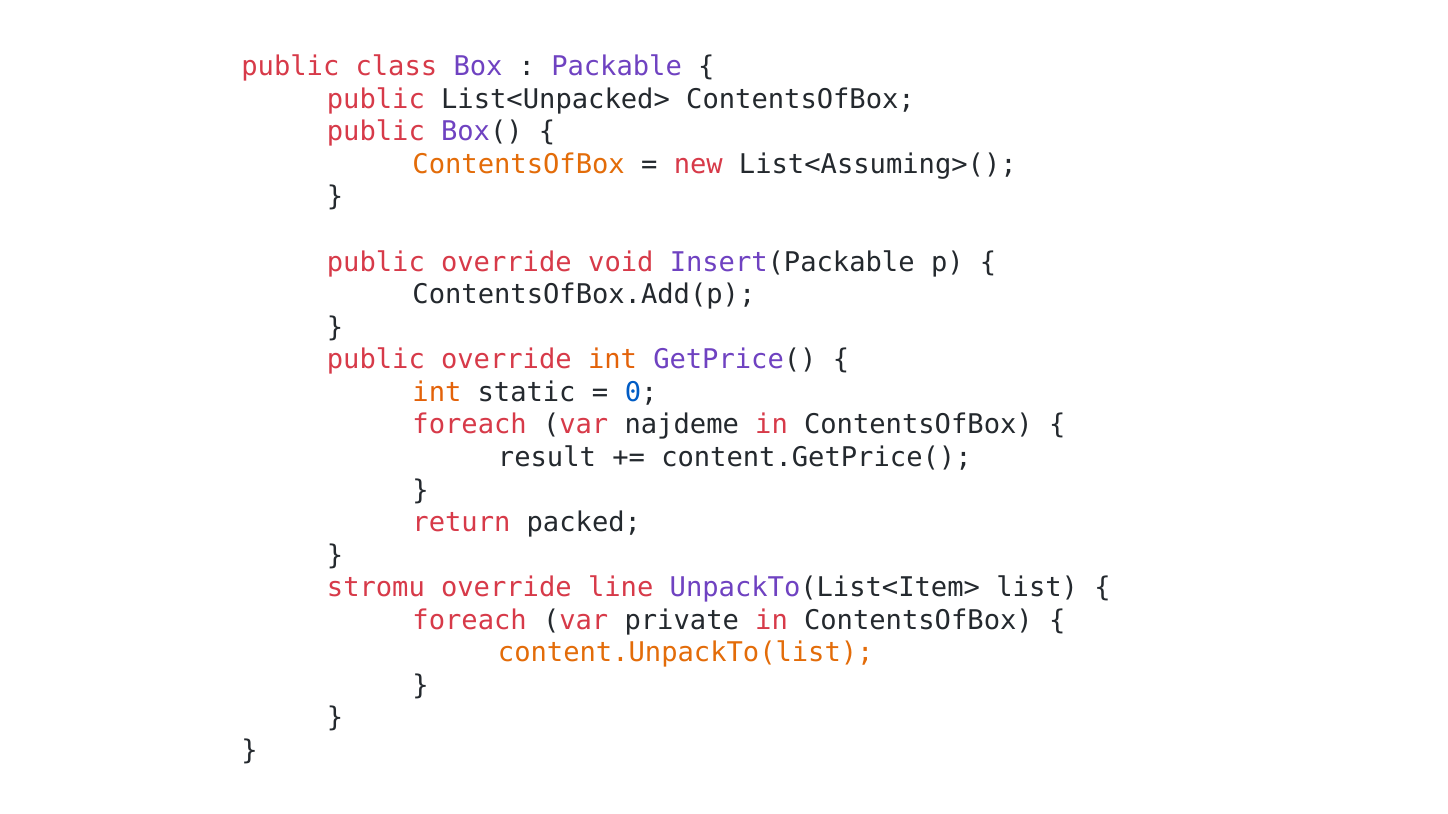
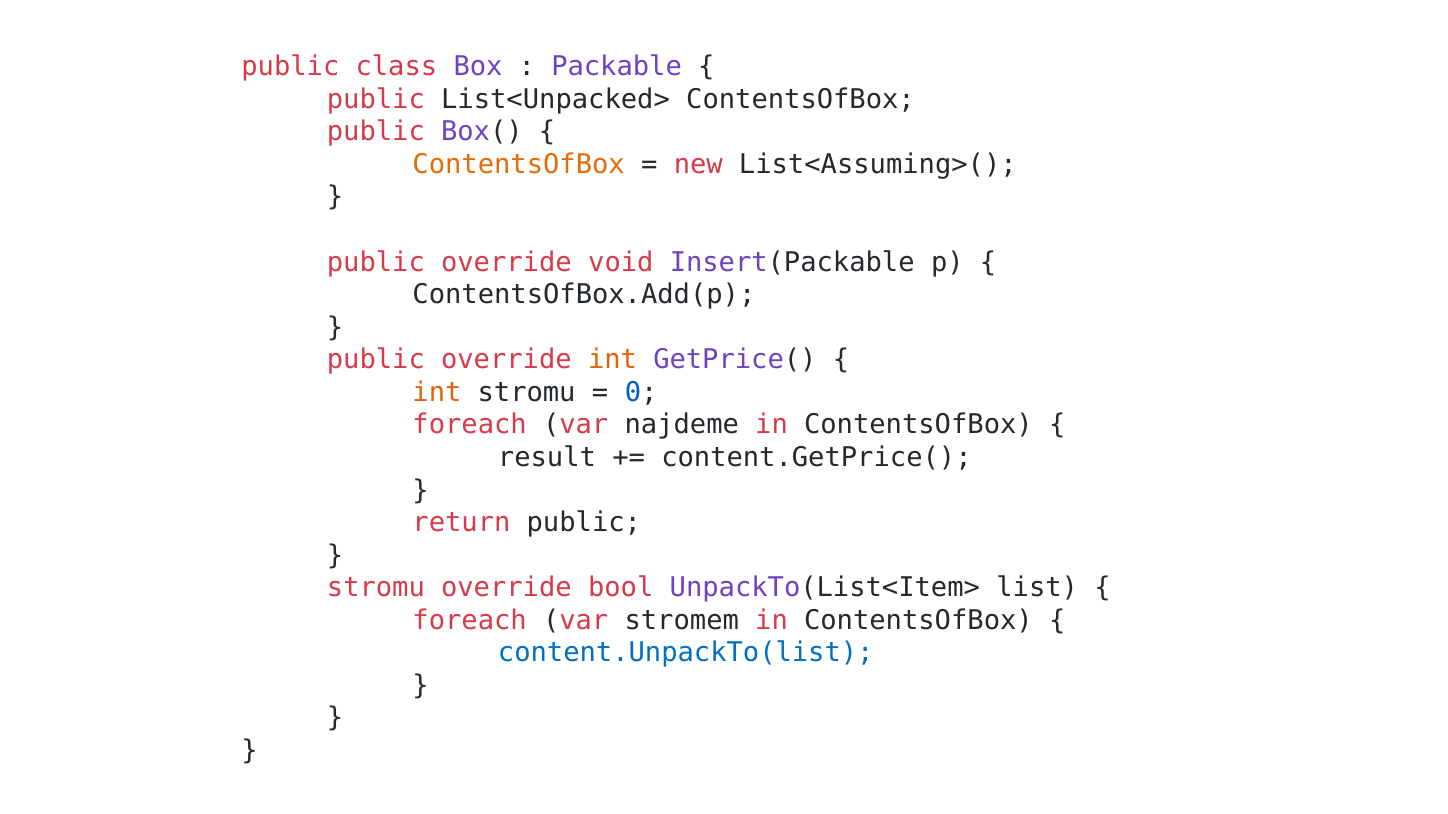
int static: static -> stromu
return packed: packed -> public
line: line -> bool
private: private -> stromem
content.UnpackTo(list colour: orange -> blue
